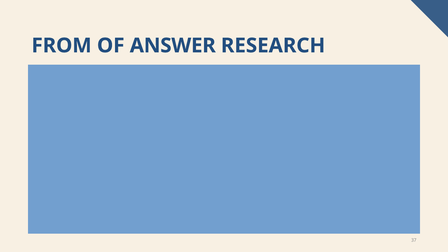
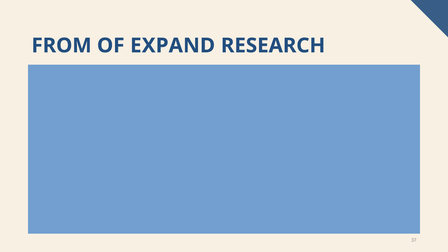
ANSWER: ANSWER -> EXPAND
